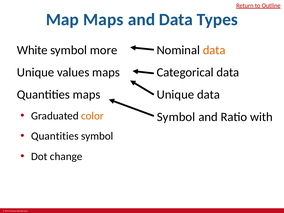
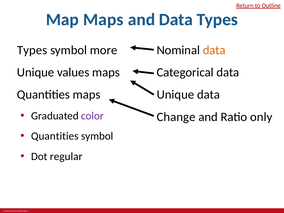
White at (32, 50): White -> Types
color colour: orange -> purple
Symbol at (176, 117): Symbol -> Change
with: with -> only
change: change -> regular
